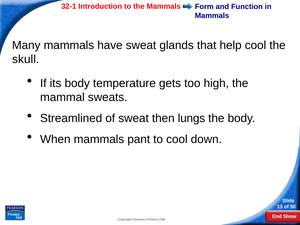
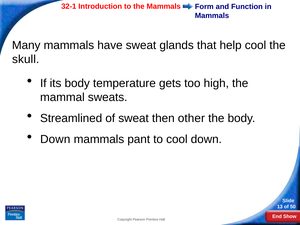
lungs: lungs -> other
When at (55, 139): When -> Down
